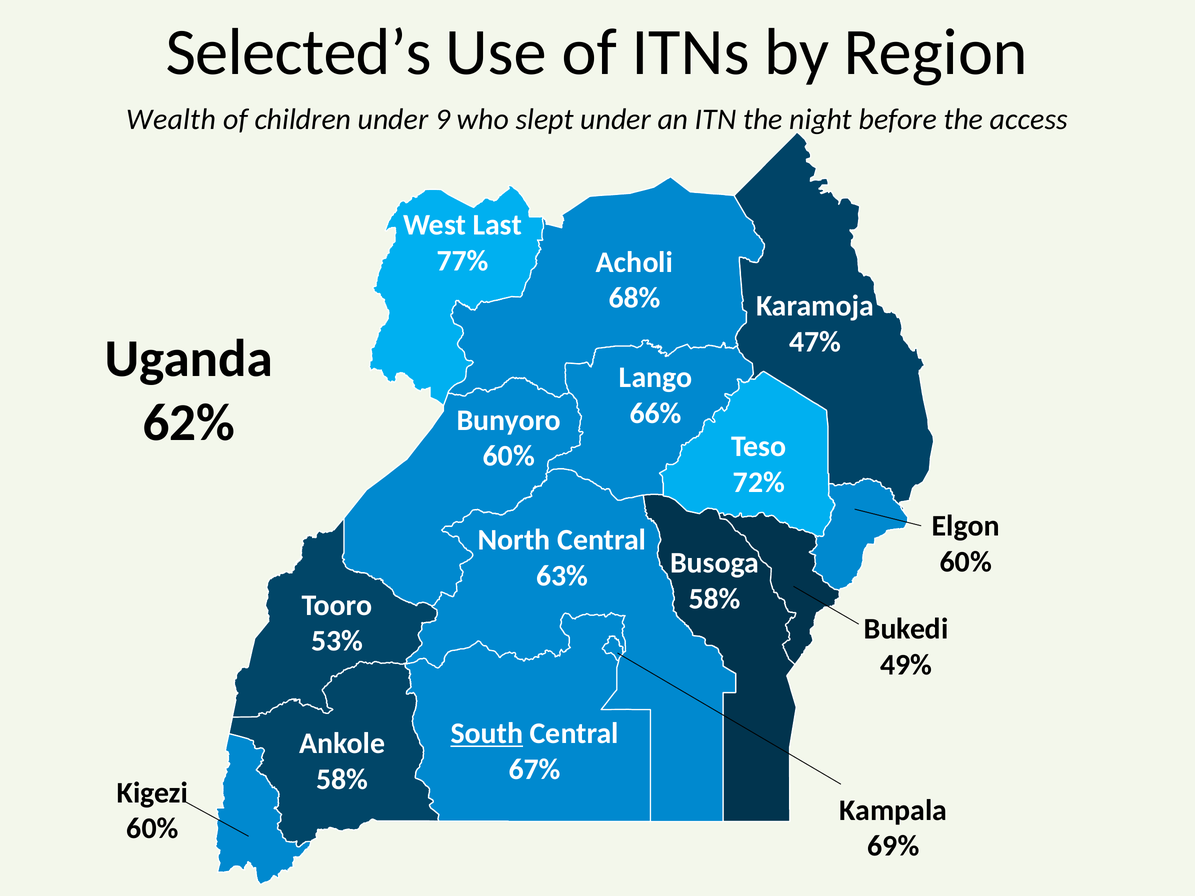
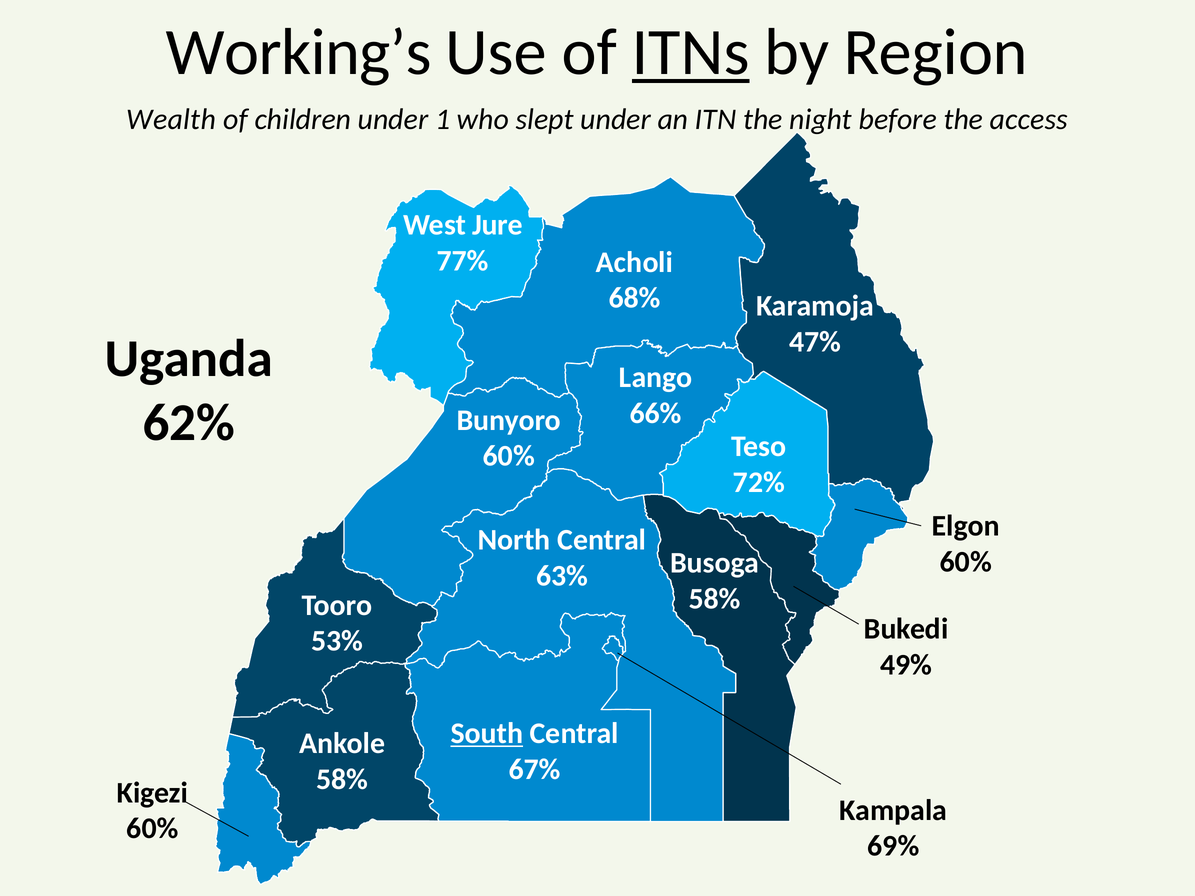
Selected’s: Selected’s -> Working’s
ITNs underline: none -> present
9: 9 -> 1
Last: Last -> Jure
